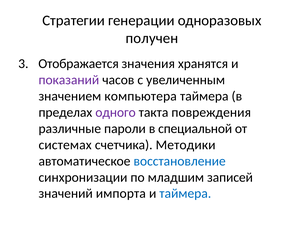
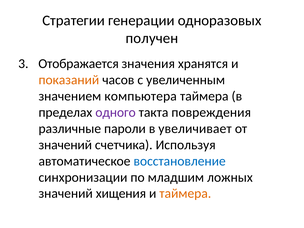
показаний colour: purple -> orange
специальной: специальной -> увеличивает
системах at (65, 145): системах -> значений
Методики: Методики -> Используя
записей: записей -> ложных
импорта: импорта -> хищения
таймера at (185, 194) colour: blue -> orange
